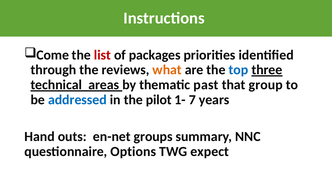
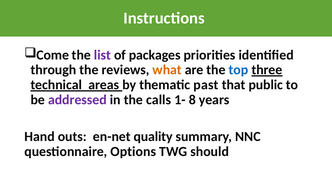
list colour: red -> purple
group: group -> public
addressed colour: blue -> purple
pilot: pilot -> calls
7: 7 -> 8
groups: groups -> quality
expect: expect -> should
